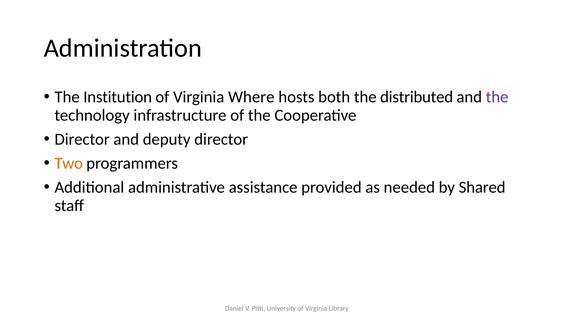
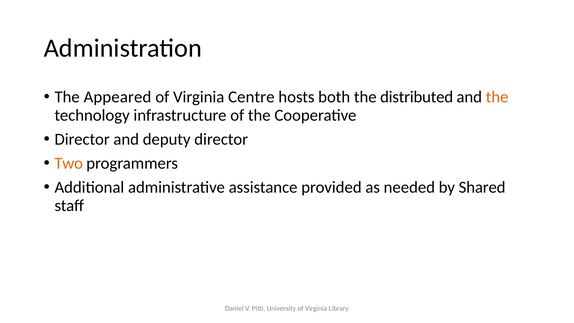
Institution: Institution -> Appeared
Where: Where -> Centre
the at (497, 97) colour: purple -> orange
